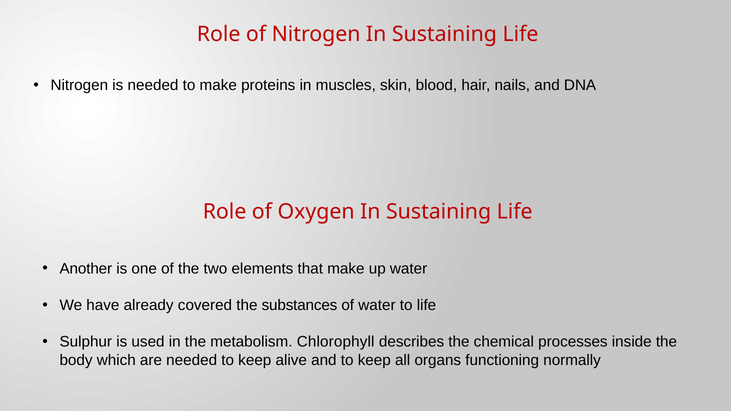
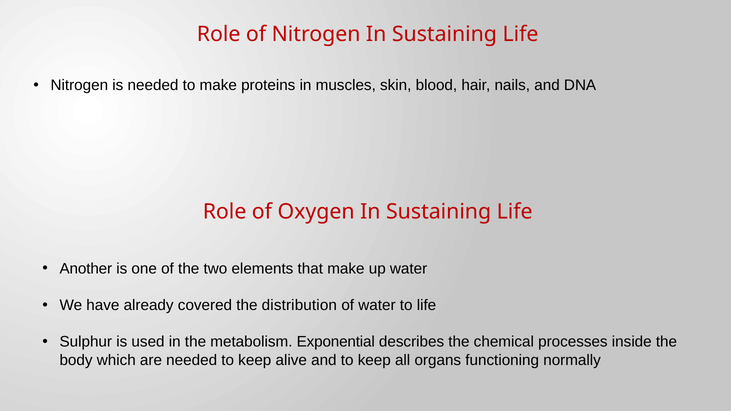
substances: substances -> distribution
Chlorophyll: Chlorophyll -> Exponential
